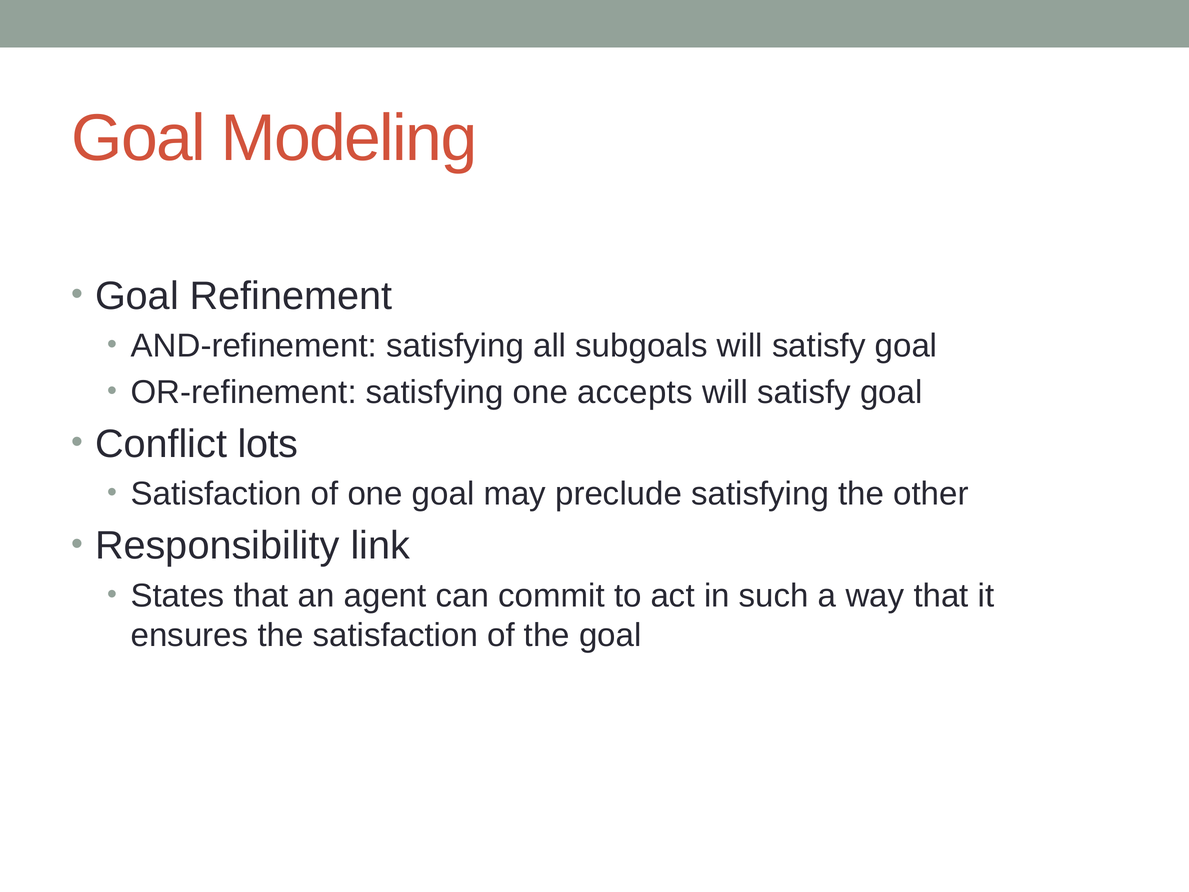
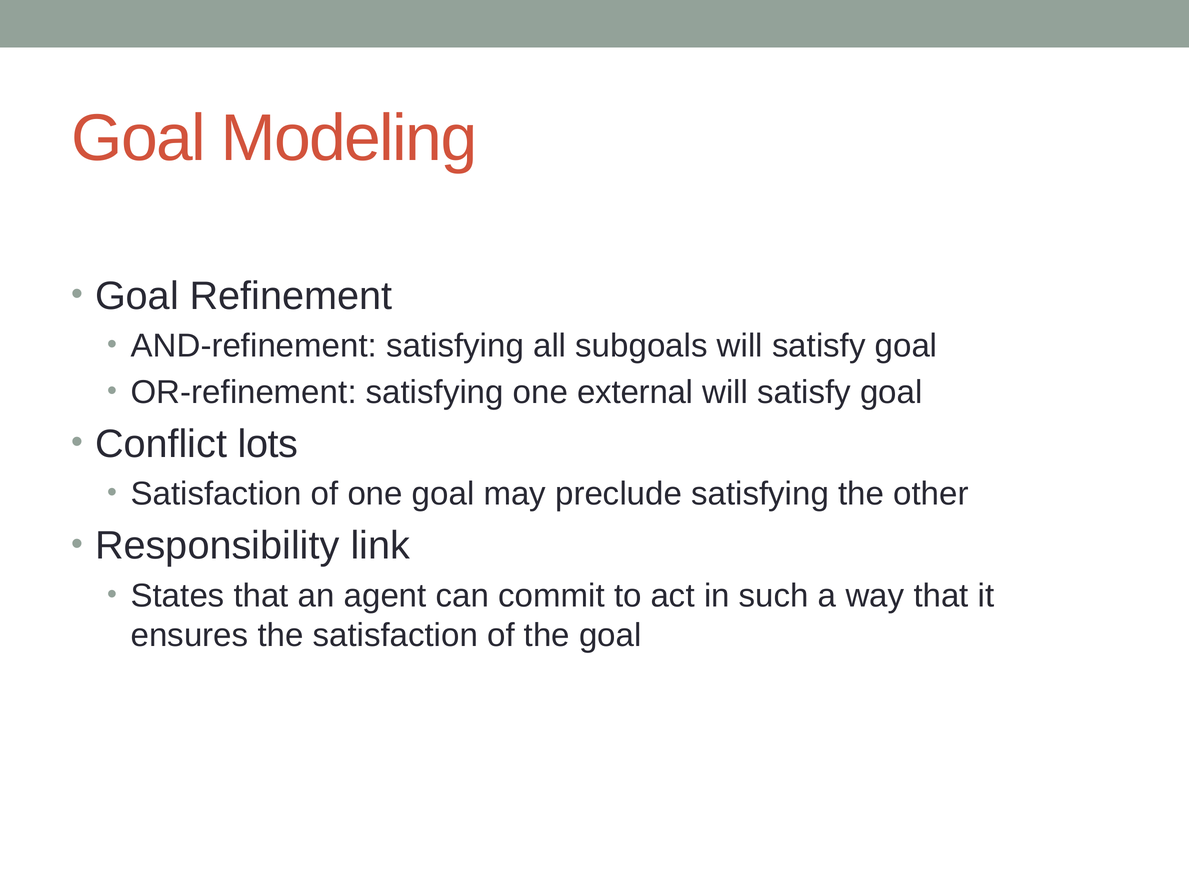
accepts: accepts -> external
